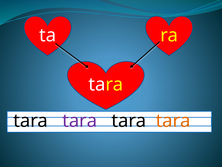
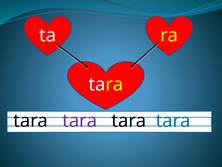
tara at (173, 120) colour: orange -> blue
